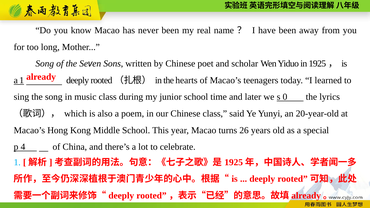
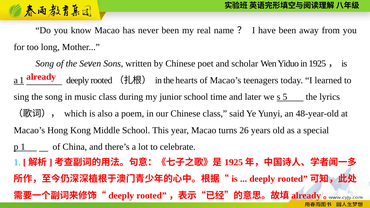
0: 0 -> 5
20-year-old: 20-year-old -> 48-year-old
p 4: 4 -> 1
